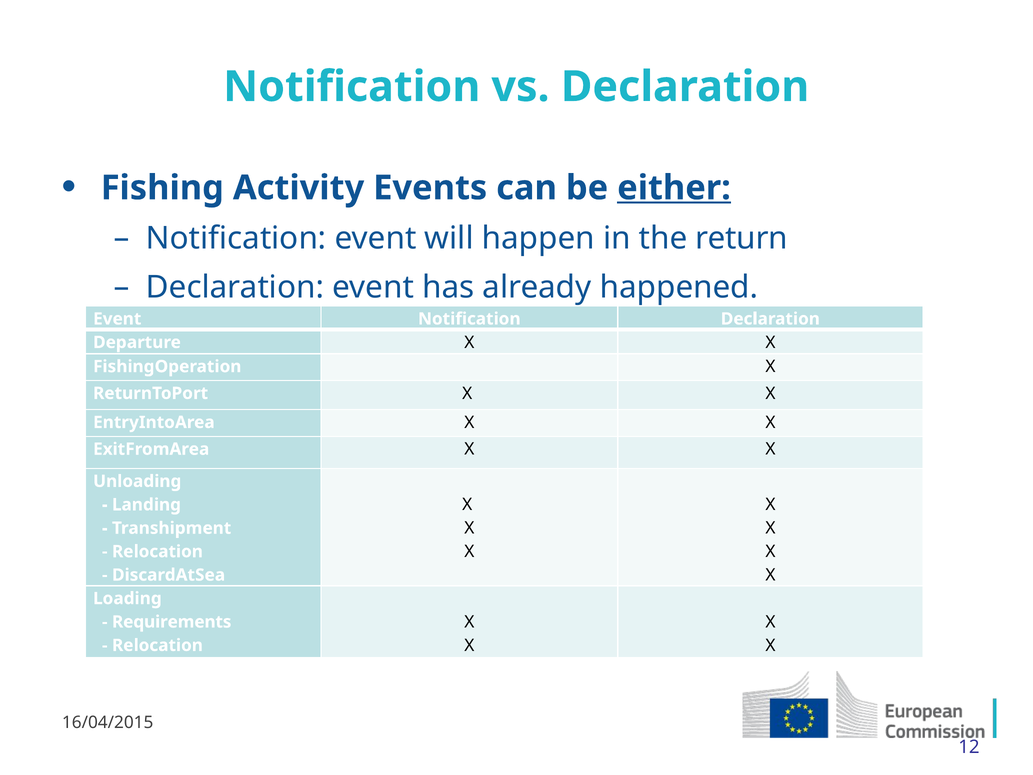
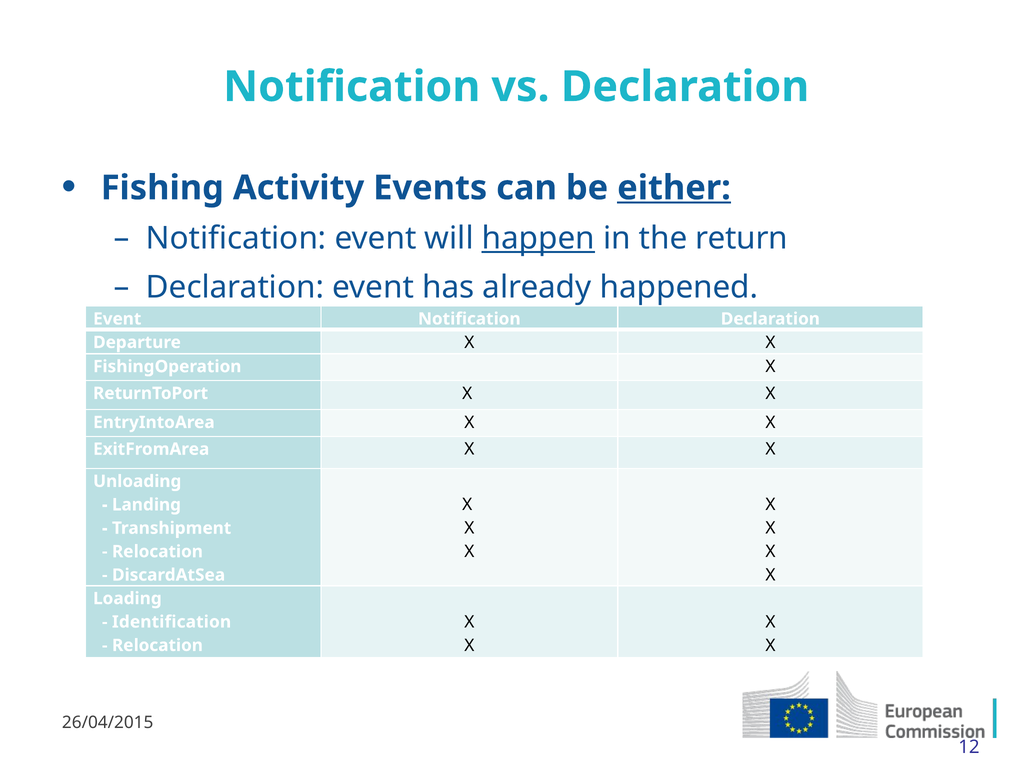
happen underline: none -> present
Requirements: Requirements -> Identification
16/04/2015: 16/04/2015 -> 26/04/2015
